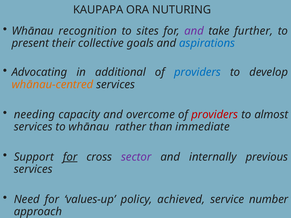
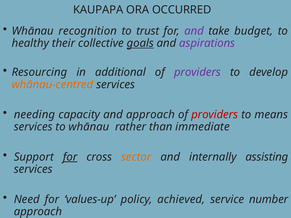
NUTURING: NUTURING -> OCCURRED
sites: sites -> trust
further: further -> budget
present: present -> healthy
goals underline: none -> present
aspirations colour: blue -> purple
Advocating: Advocating -> Resourcing
providers at (197, 72) colour: blue -> purple
and overcome: overcome -> approach
almost: almost -> means
sector colour: purple -> orange
previous: previous -> assisting
